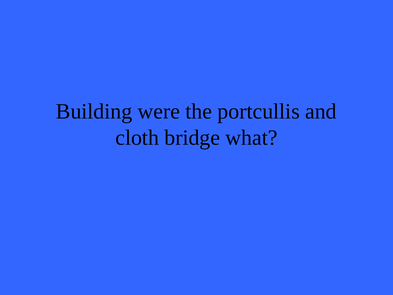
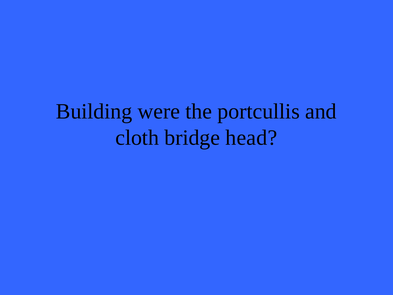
what: what -> head
